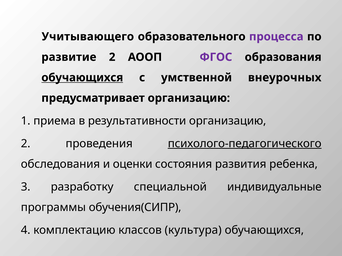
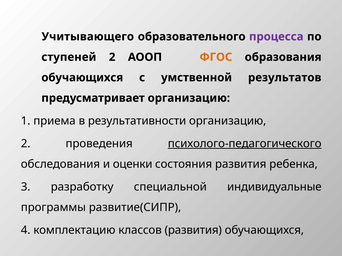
развитие: развитие -> ступеней
ФГОС colour: purple -> orange
обучающихся at (82, 78) underline: present -> none
внеурочных: внеурочных -> результатов
обучения(СИПР: обучения(СИПР -> развитие(СИПР
классов культура: культура -> развития
